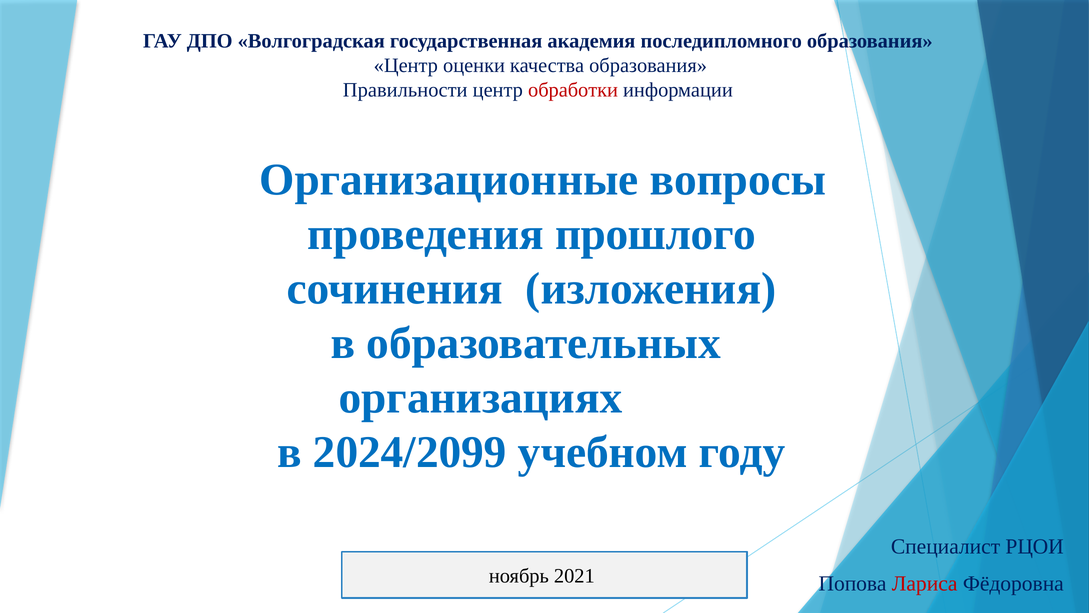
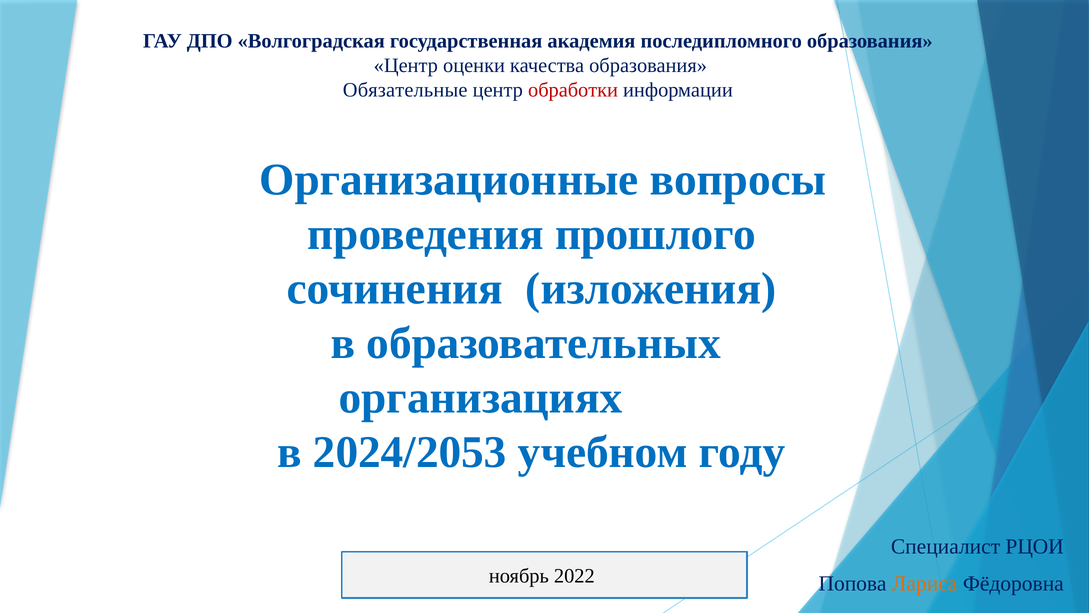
Правильности: Правильности -> Обязательные
2024/2099: 2024/2099 -> 2024/2053
2021: 2021 -> 2022
Лариса colour: red -> orange
